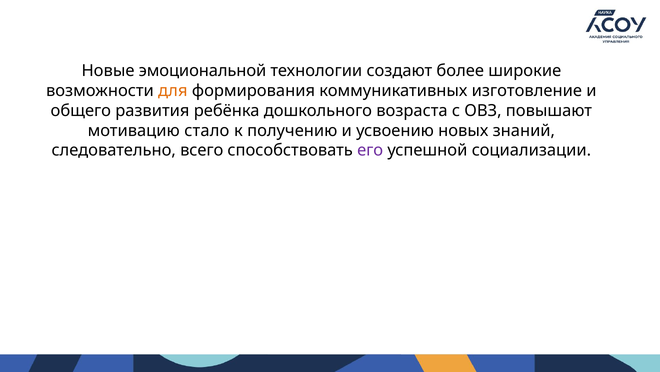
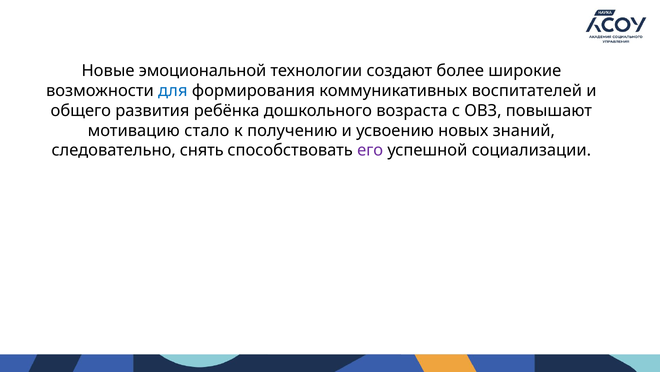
для colour: orange -> blue
изготовление: изготовление -> воспитателей
всего: всего -> снять
